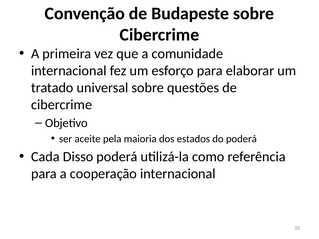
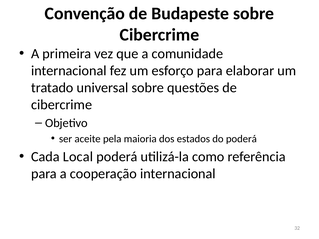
Disso: Disso -> Local
